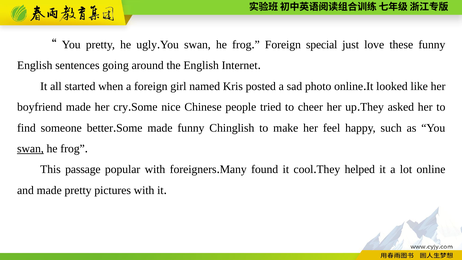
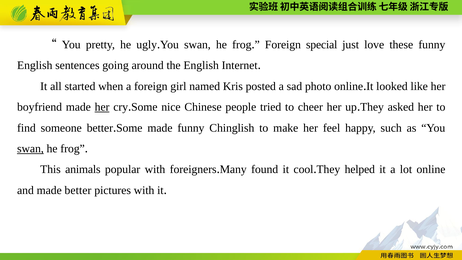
her at (102, 107) underline: none -> present
passage: passage -> animals
made pretty: pretty -> better
